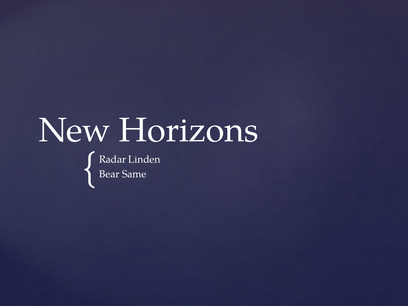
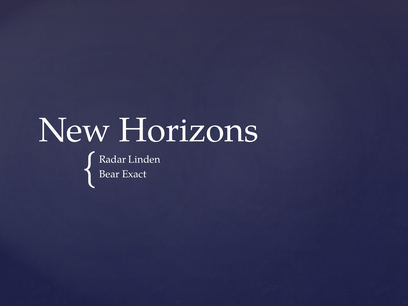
Same: Same -> Exact
